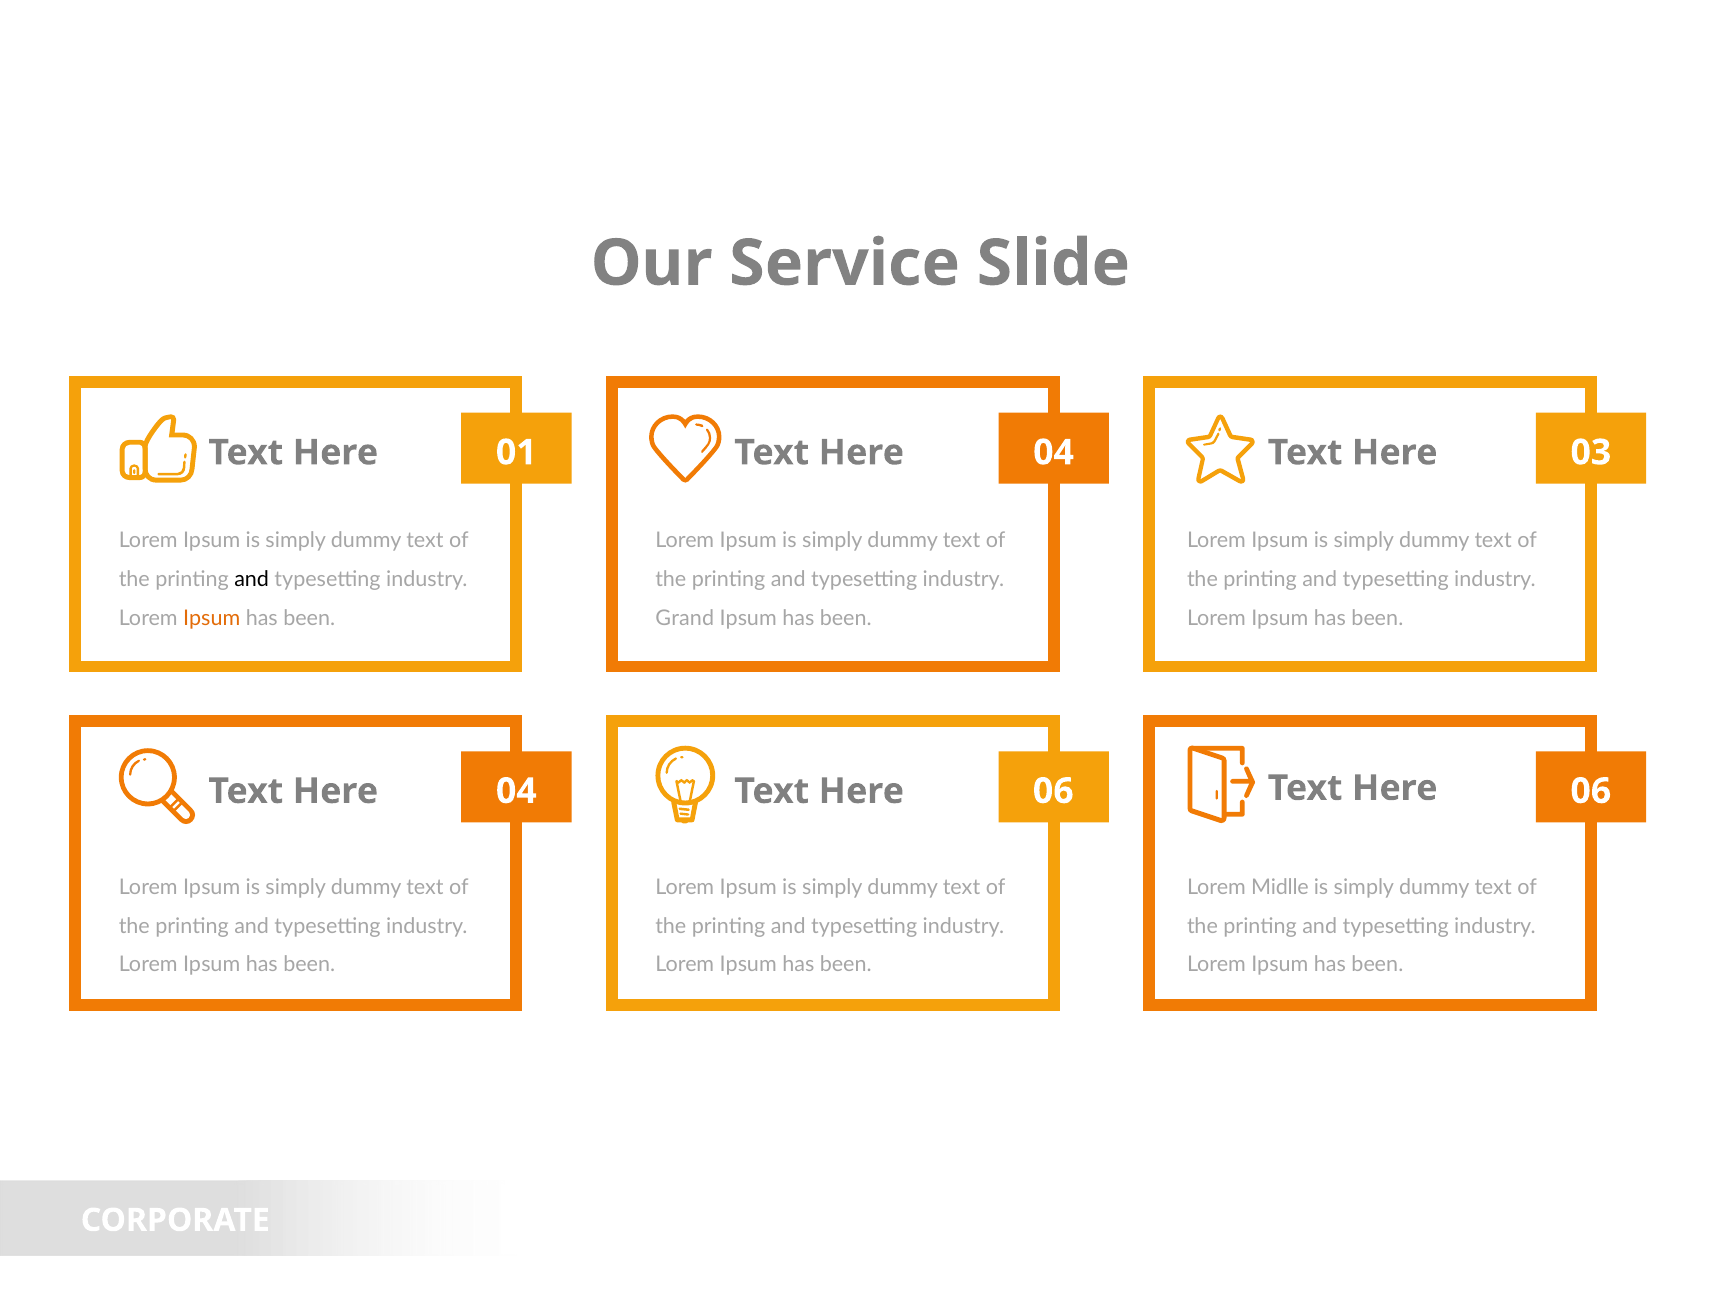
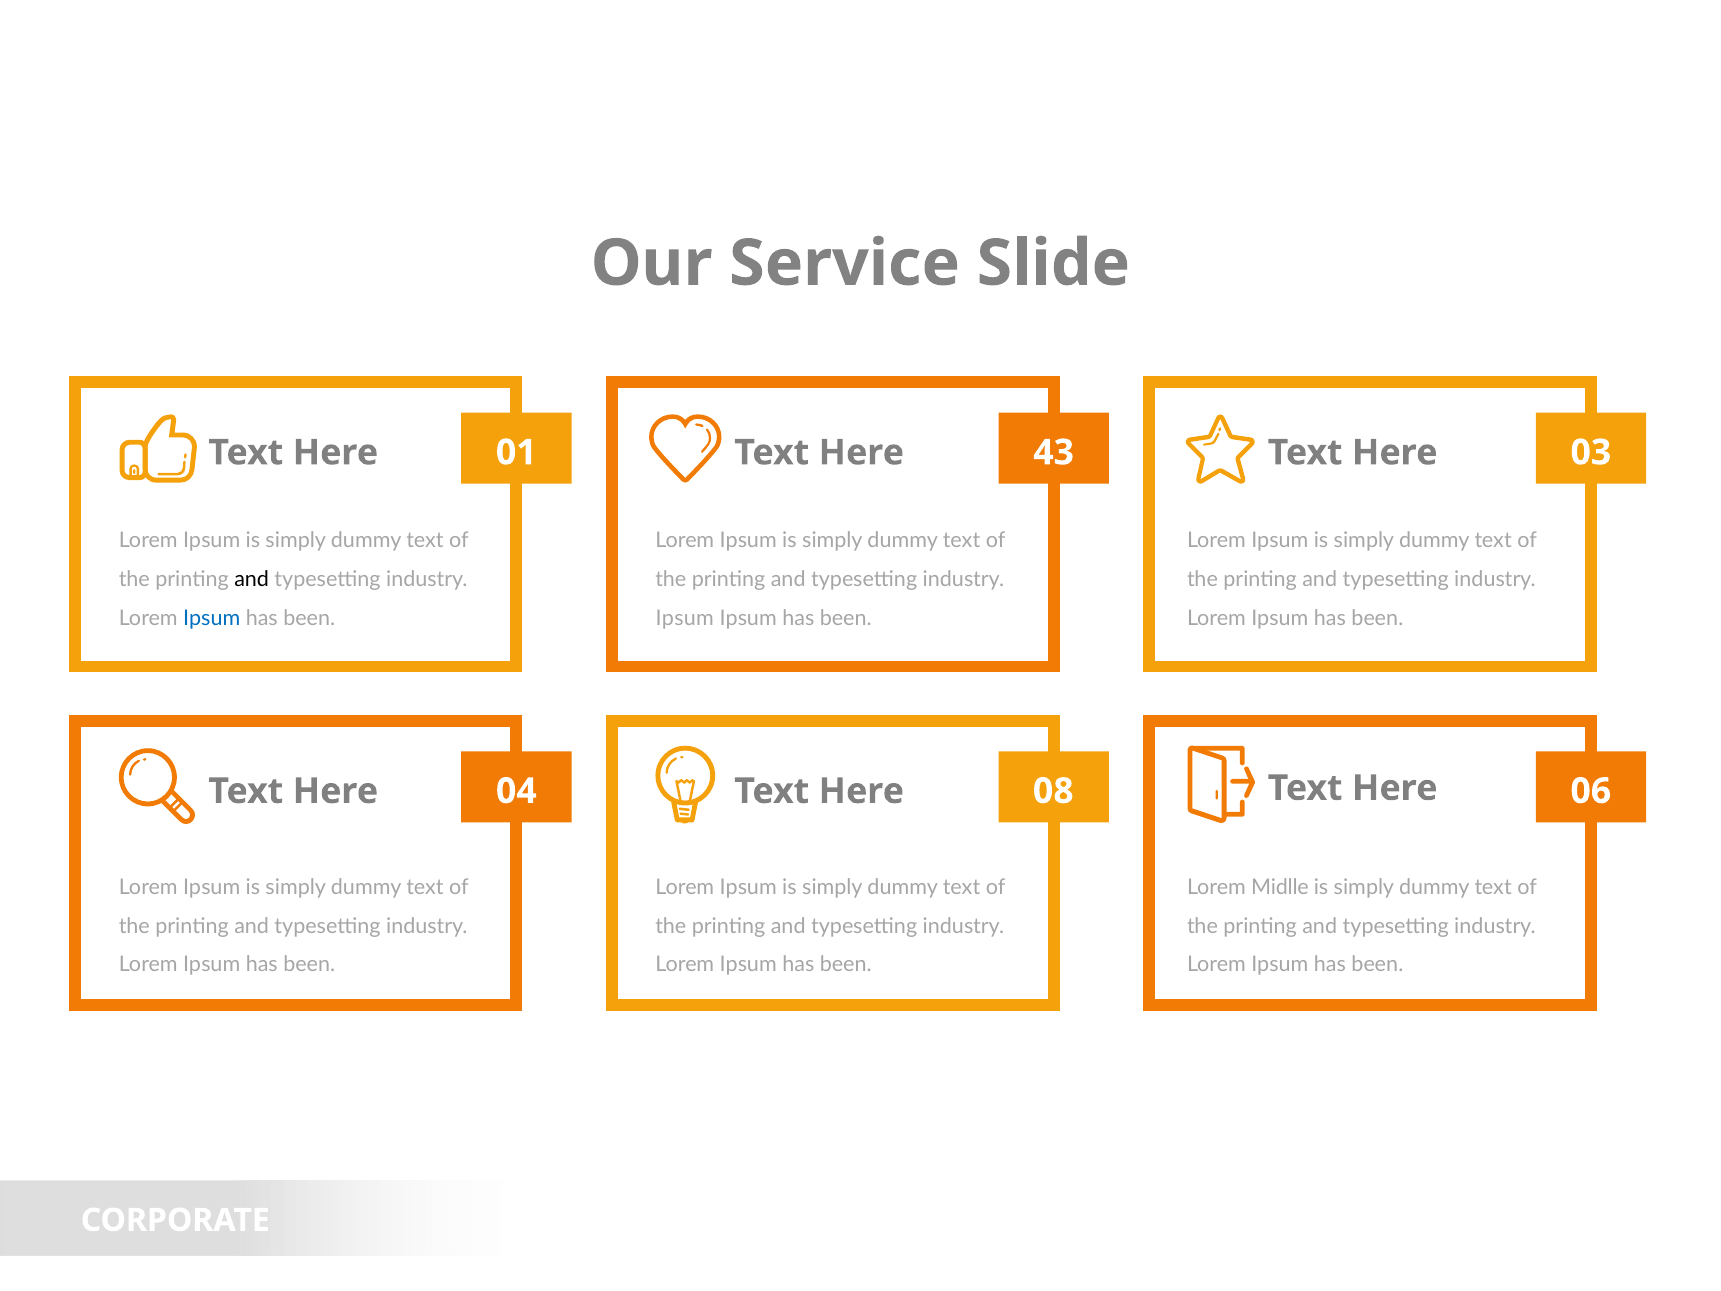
01 04: 04 -> 43
Ipsum at (212, 618) colour: orange -> blue
Grand at (685, 618): Grand -> Ipsum
04 06: 06 -> 08
